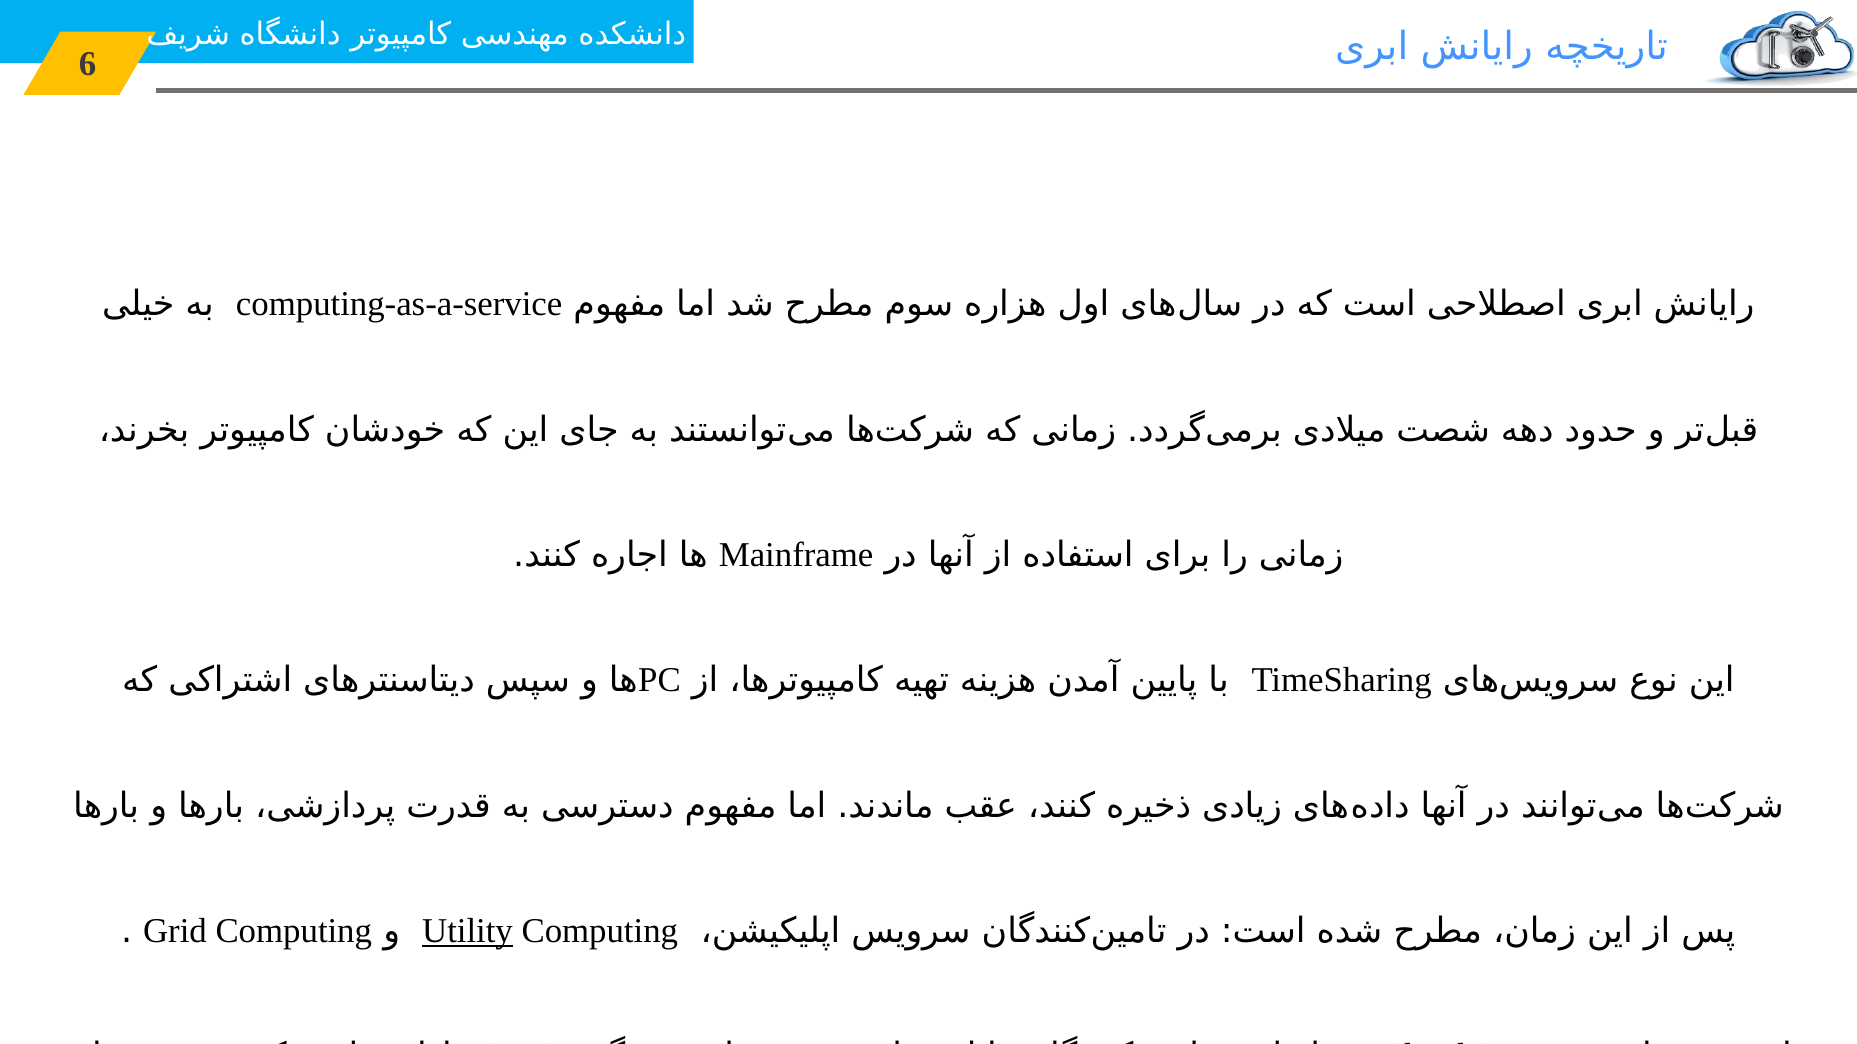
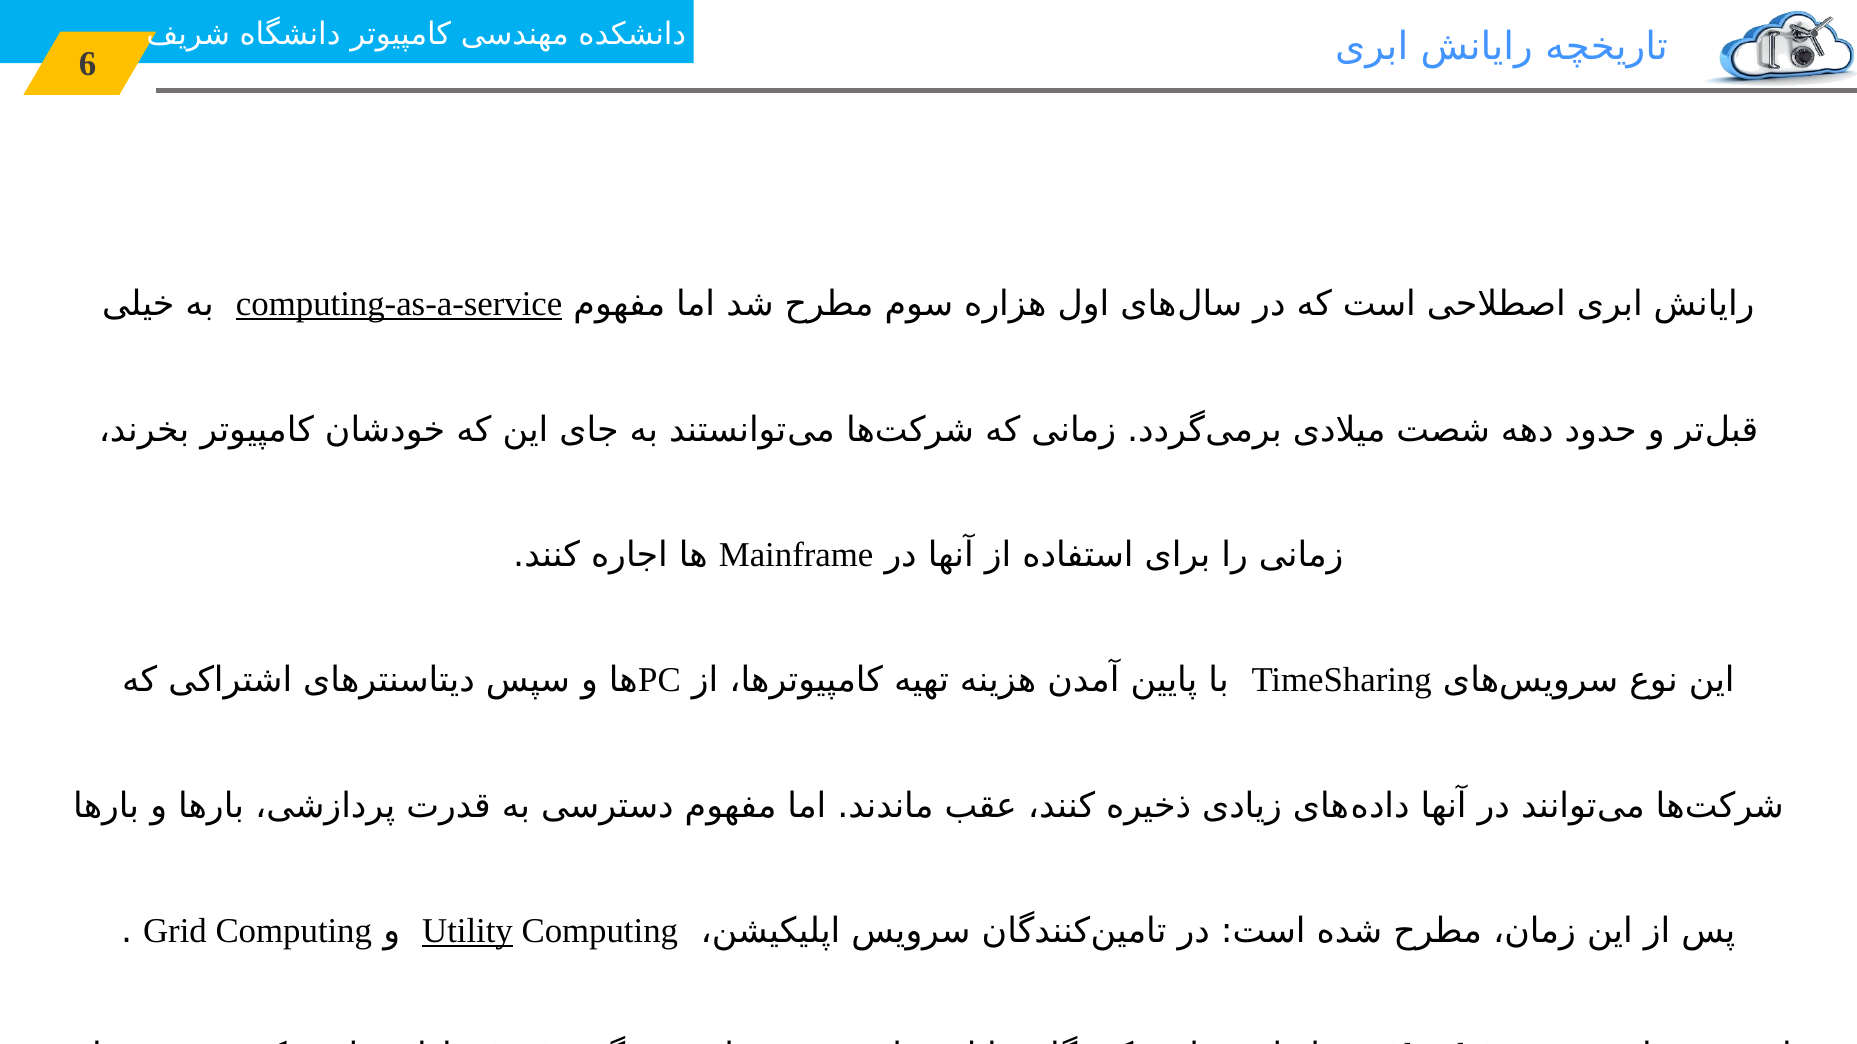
computing-as-a-service underline: none -> present
